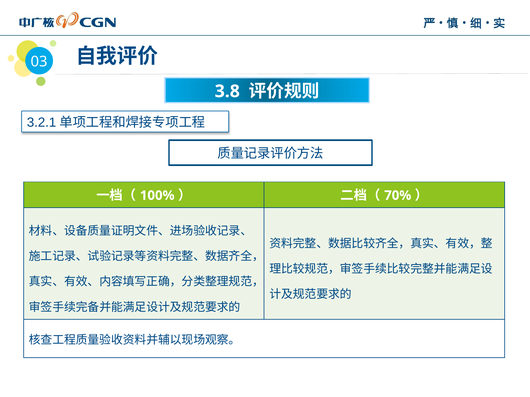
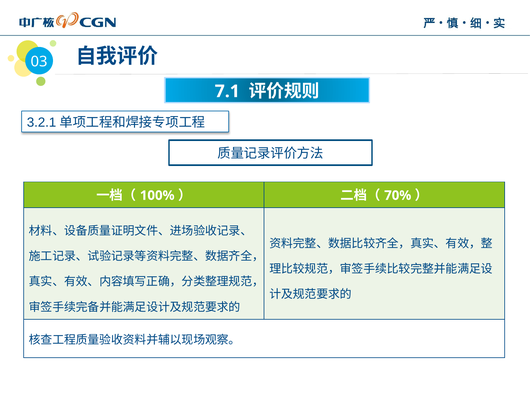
3.8: 3.8 -> 7.1
